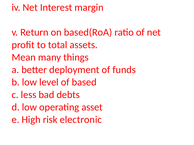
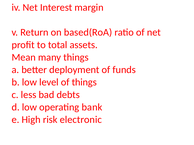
of based: based -> things
asset: asset -> bank
